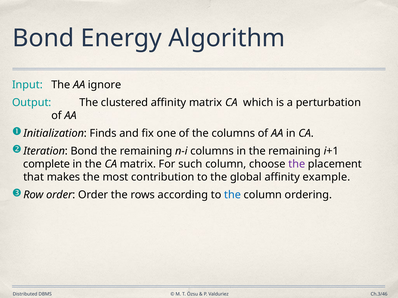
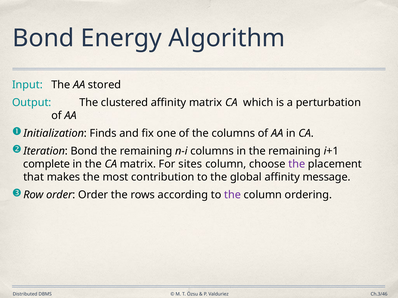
ignore: ignore -> stored
such: such -> sites
example: example -> message
the at (233, 195) colour: blue -> purple
